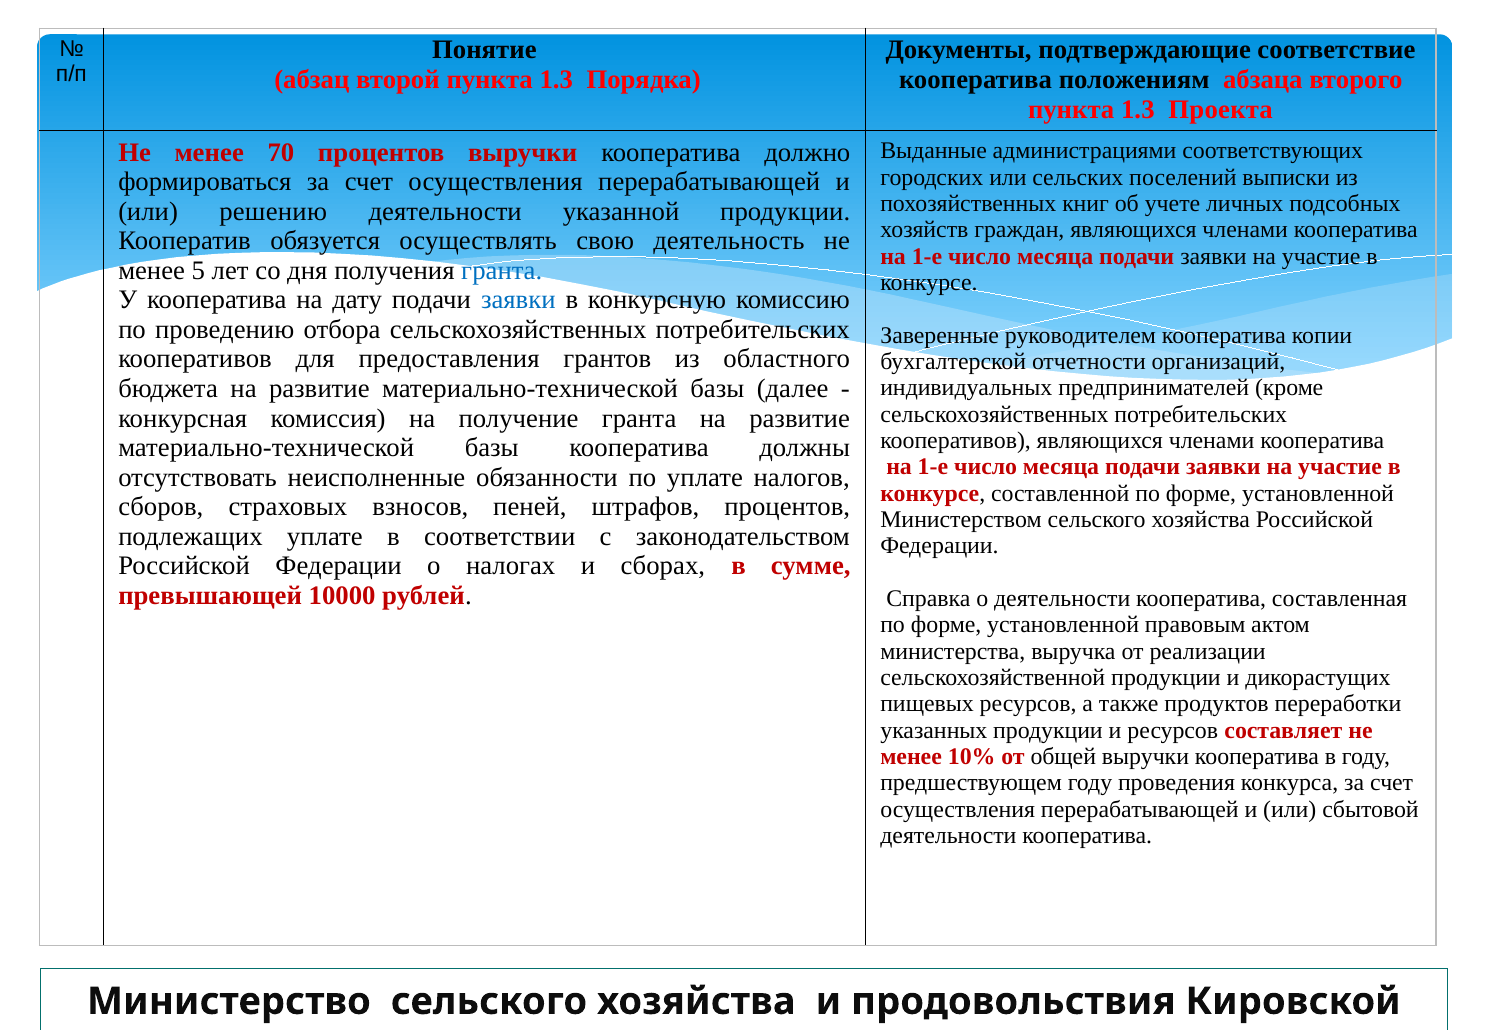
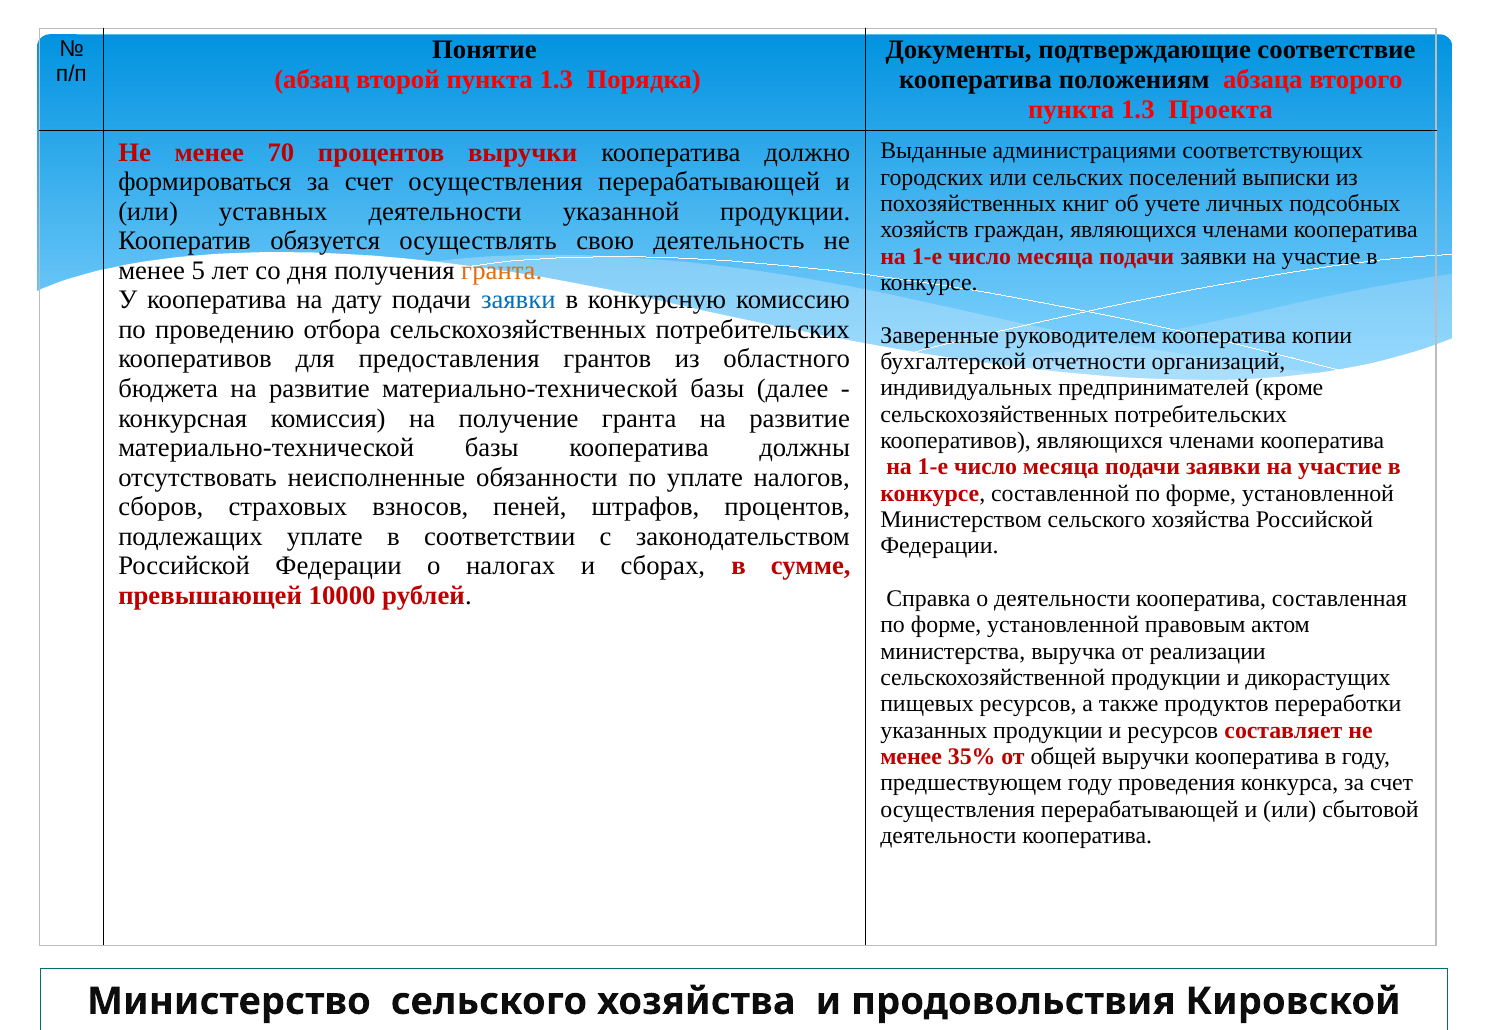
решению: решению -> уставных
гранта at (502, 271) colour: blue -> orange
10%: 10% -> 35%
